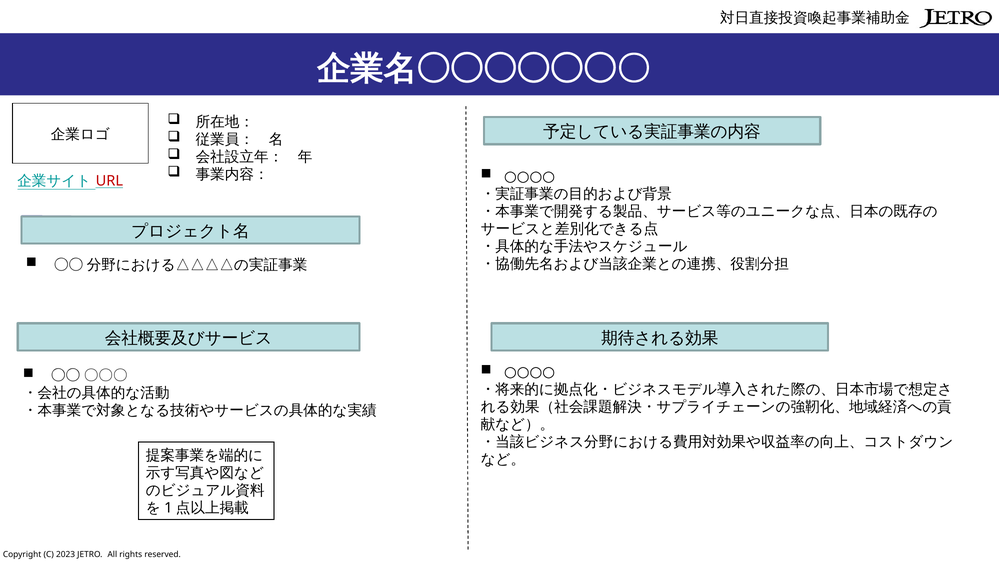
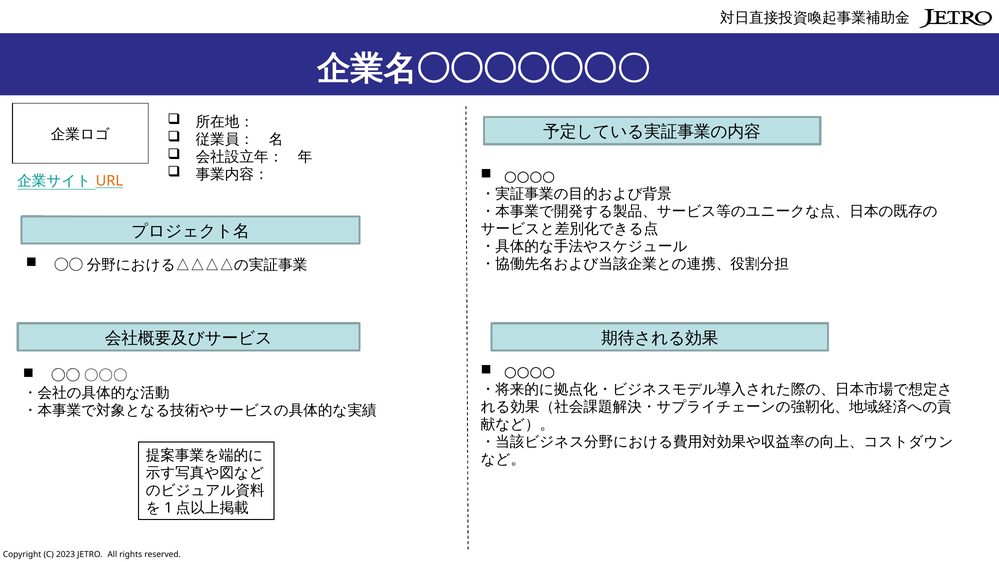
URL colour: red -> orange
